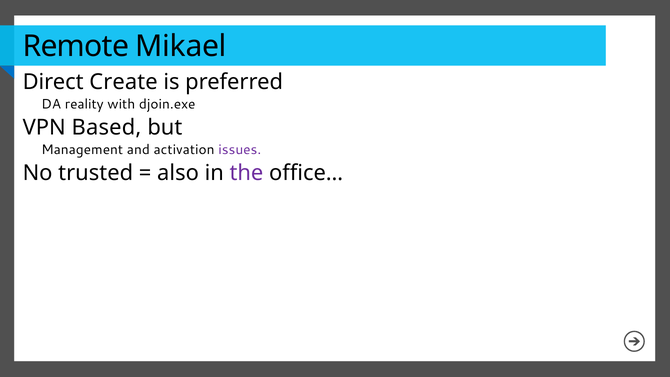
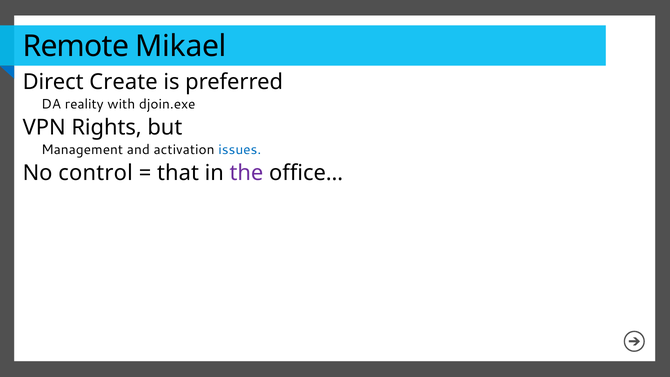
Based: Based -> Rights
issues colour: purple -> blue
trusted: trusted -> control
also: also -> that
